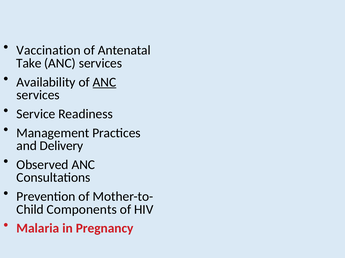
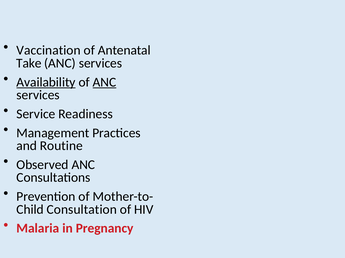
Availability underline: none -> present
Delivery: Delivery -> Routine
Components: Components -> Consultation
